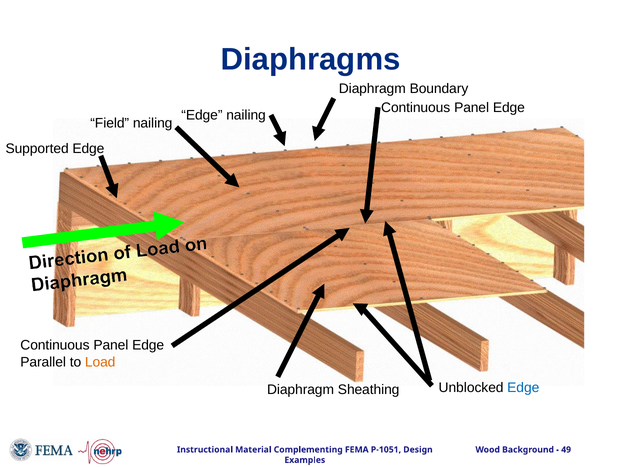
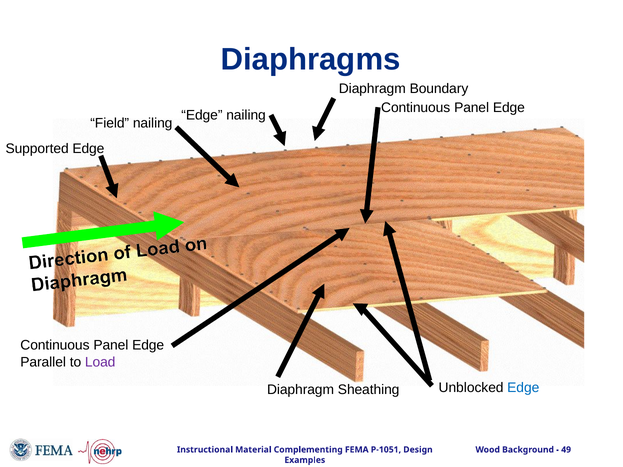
Load colour: orange -> purple
